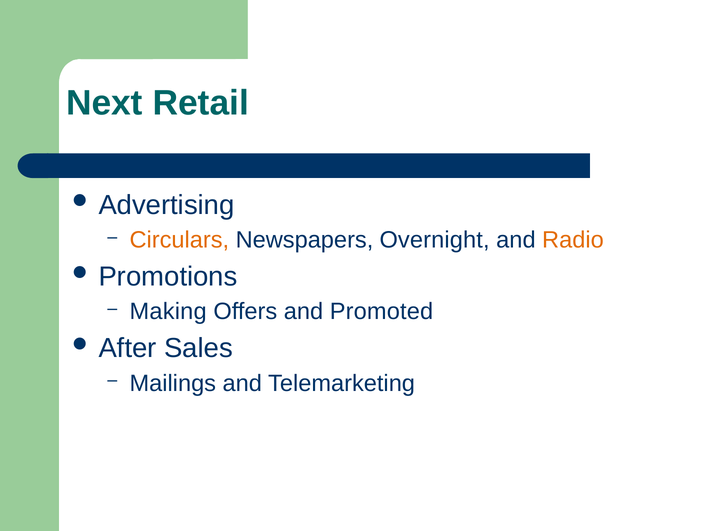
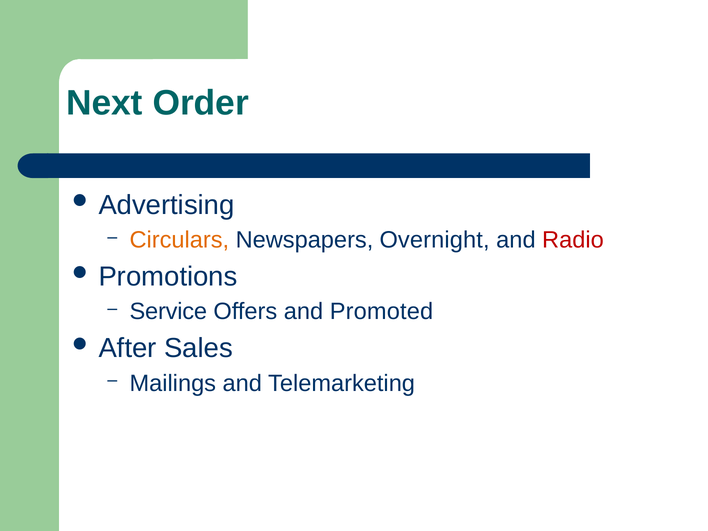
Retail: Retail -> Order
Radio colour: orange -> red
Making: Making -> Service
